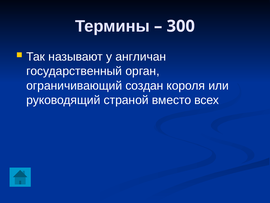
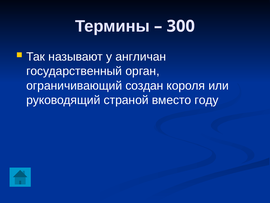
всех: всех -> году
